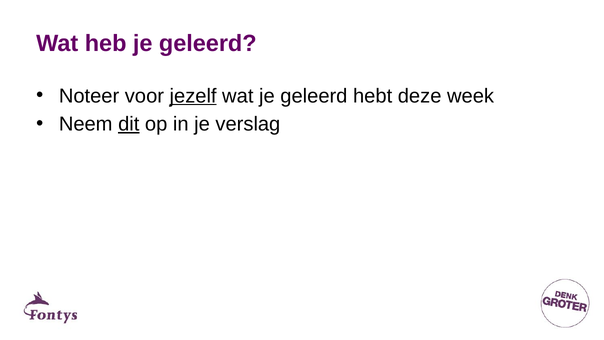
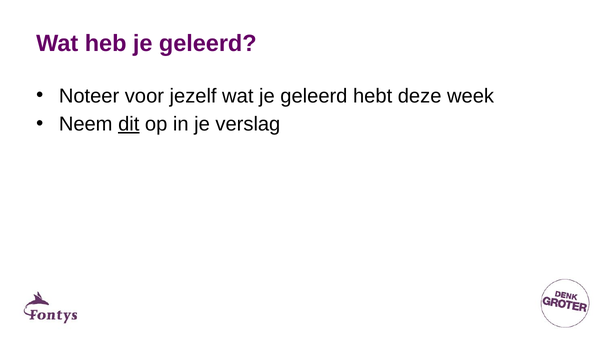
jezelf underline: present -> none
